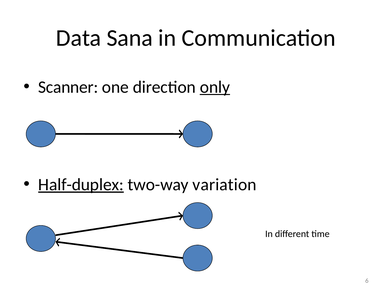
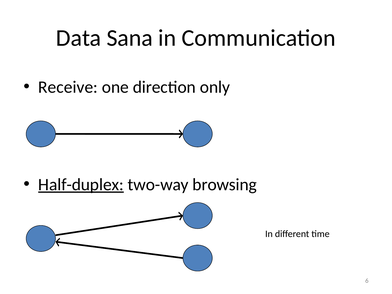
Scanner: Scanner -> Receive
only underline: present -> none
variation: variation -> browsing
